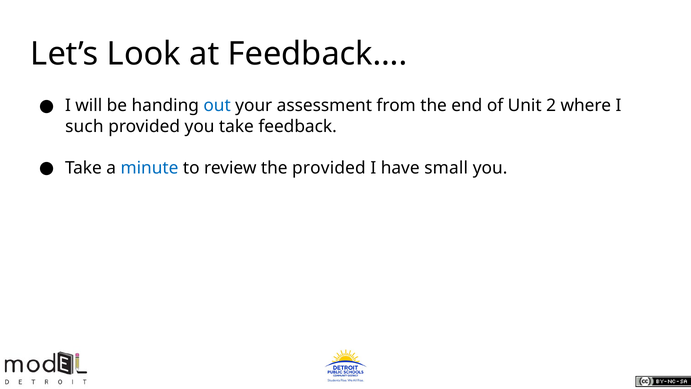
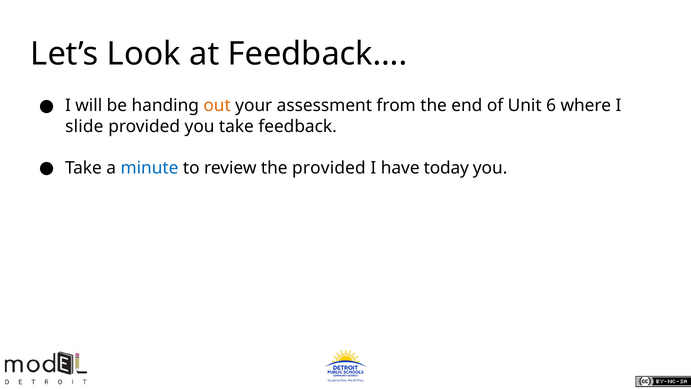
out colour: blue -> orange
2: 2 -> 6
such: such -> slide
small: small -> today
